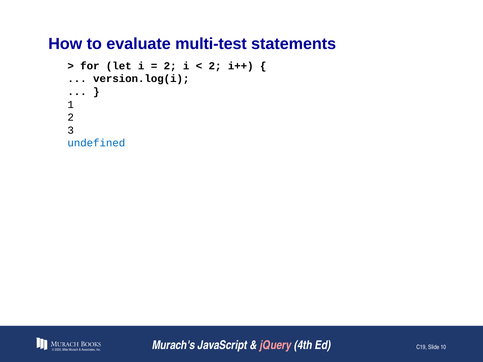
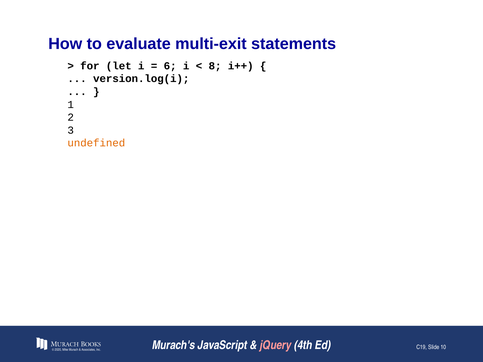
multi-test: multi-test -> multi-exit
2 at (170, 66): 2 -> 6
2 at (215, 66): 2 -> 8
undefined colour: blue -> orange
